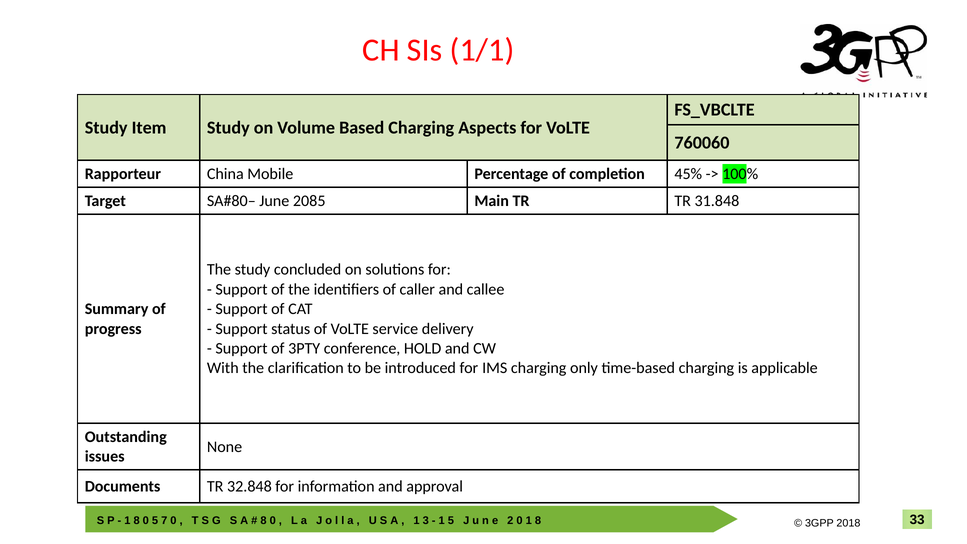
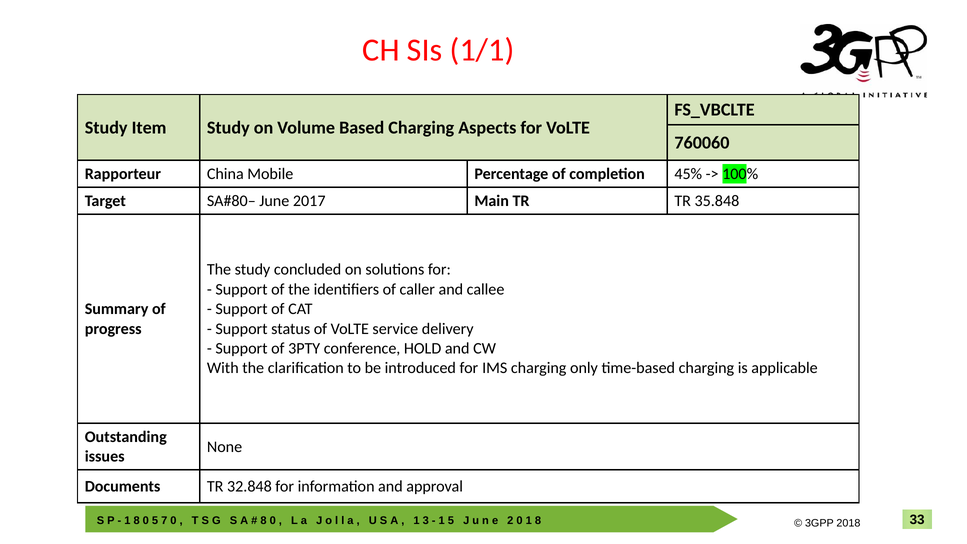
2085: 2085 -> 2017
31.848: 31.848 -> 35.848
